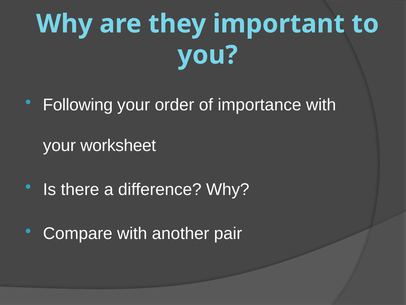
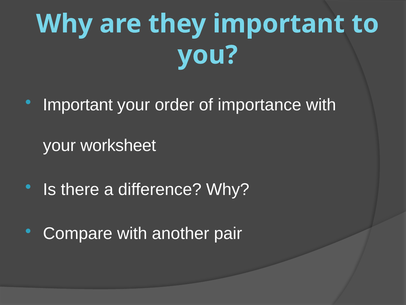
Following at (78, 105): Following -> Important
